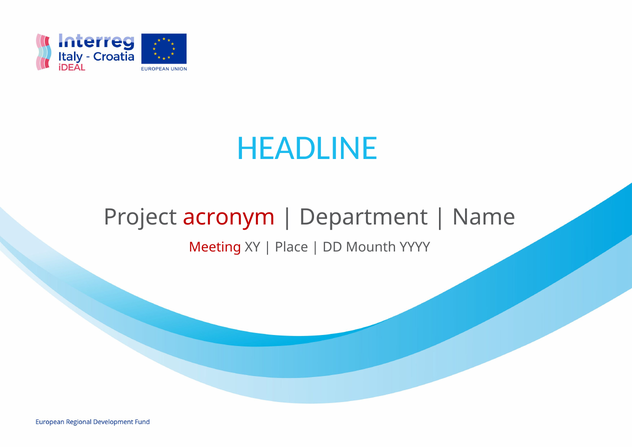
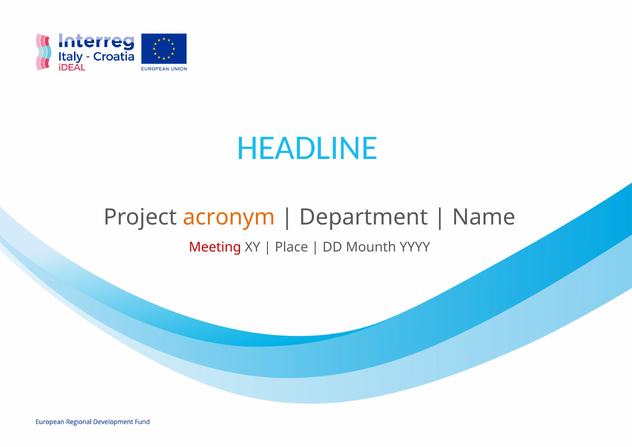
acronym colour: red -> orange
